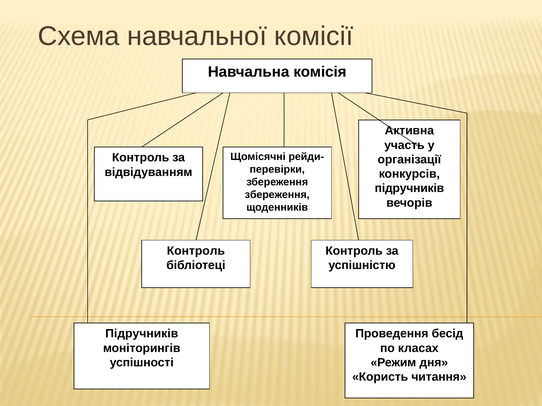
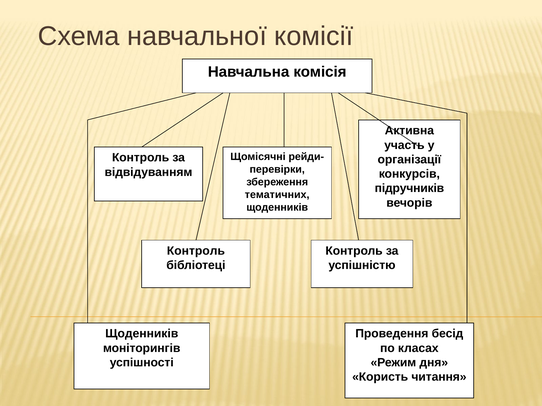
збереження at (277, 195): збереження -> тематичних
Підручників at (142, 334): Підручників -> Щоденників
